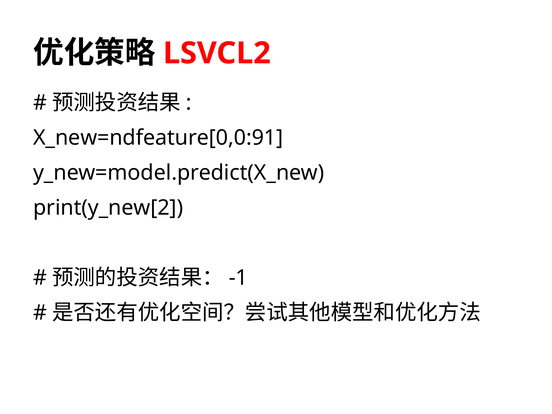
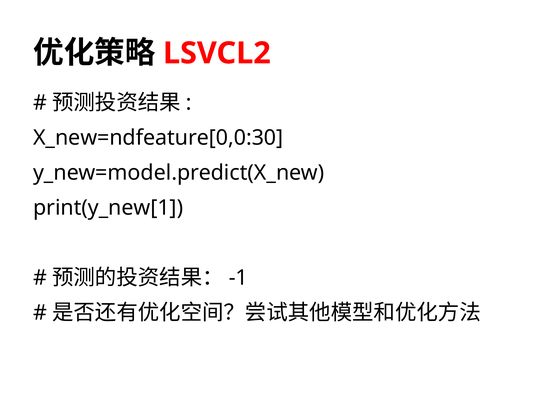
X_new=ndfeature[0,0:91: X_new=ndfeature[0,0:91 -> X_new=ndfeature[0,0:30
print(y_new[2: print(y_new[2 -> print(y_new[1
